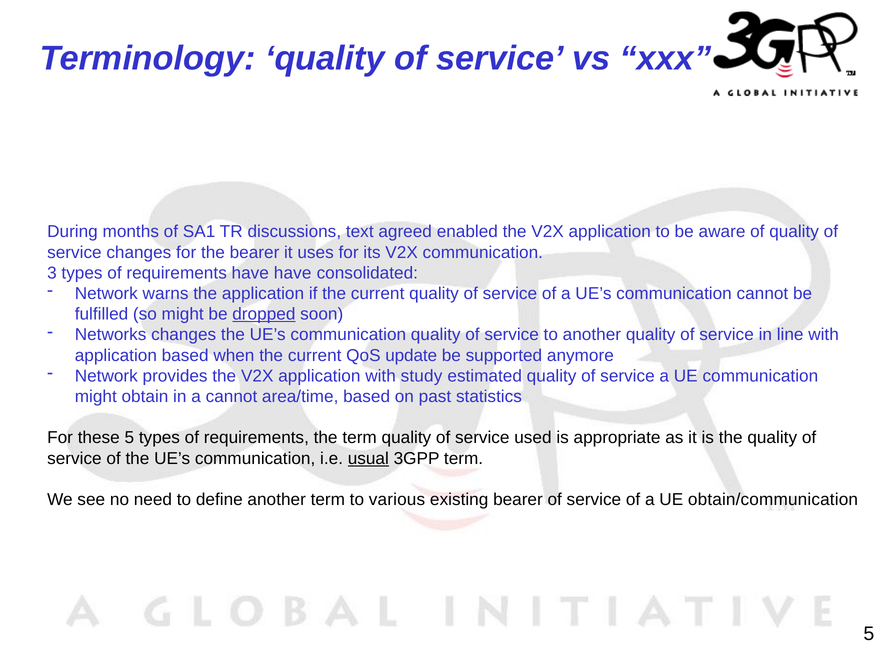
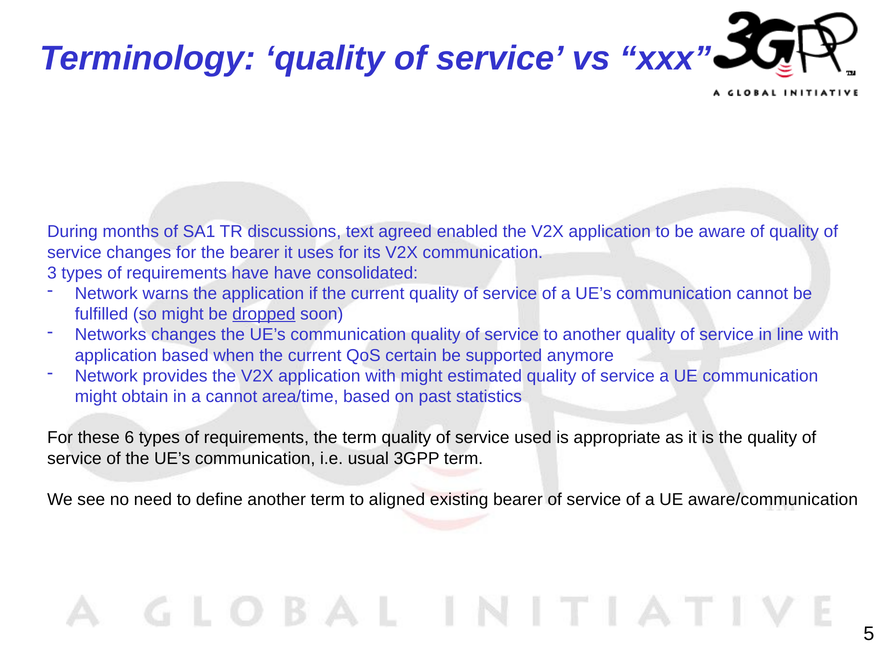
update: update -> certain
with study: study -> might
these 5: 5 -> 6
usual underline: present -> none
various: various -> aligned
obtain/communication: obtain/communication -> aware/communication
